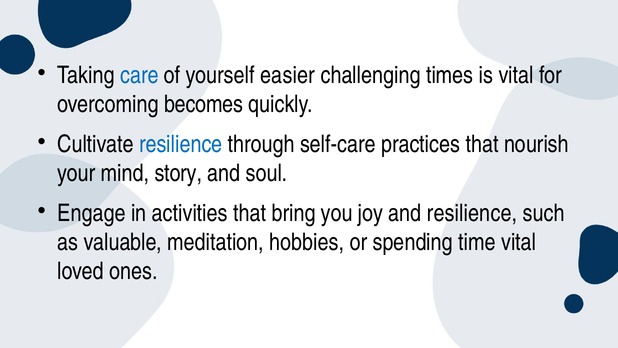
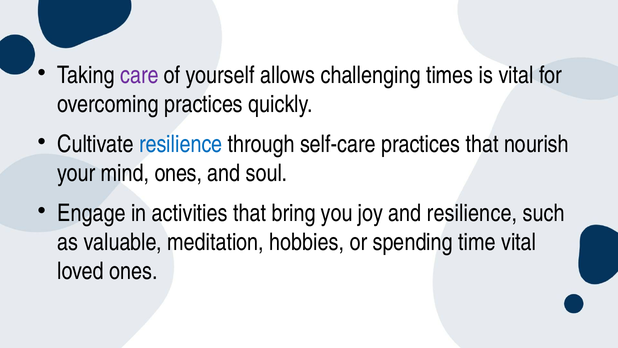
care colour: blue -> purple
easier: easier -> allows
overcoming becomes: becomes -> practices
mind story: story -> ones
